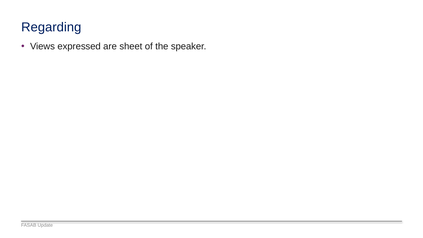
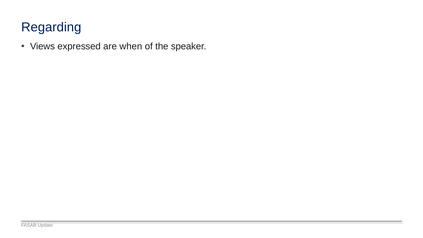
sheet: sheet -> when
